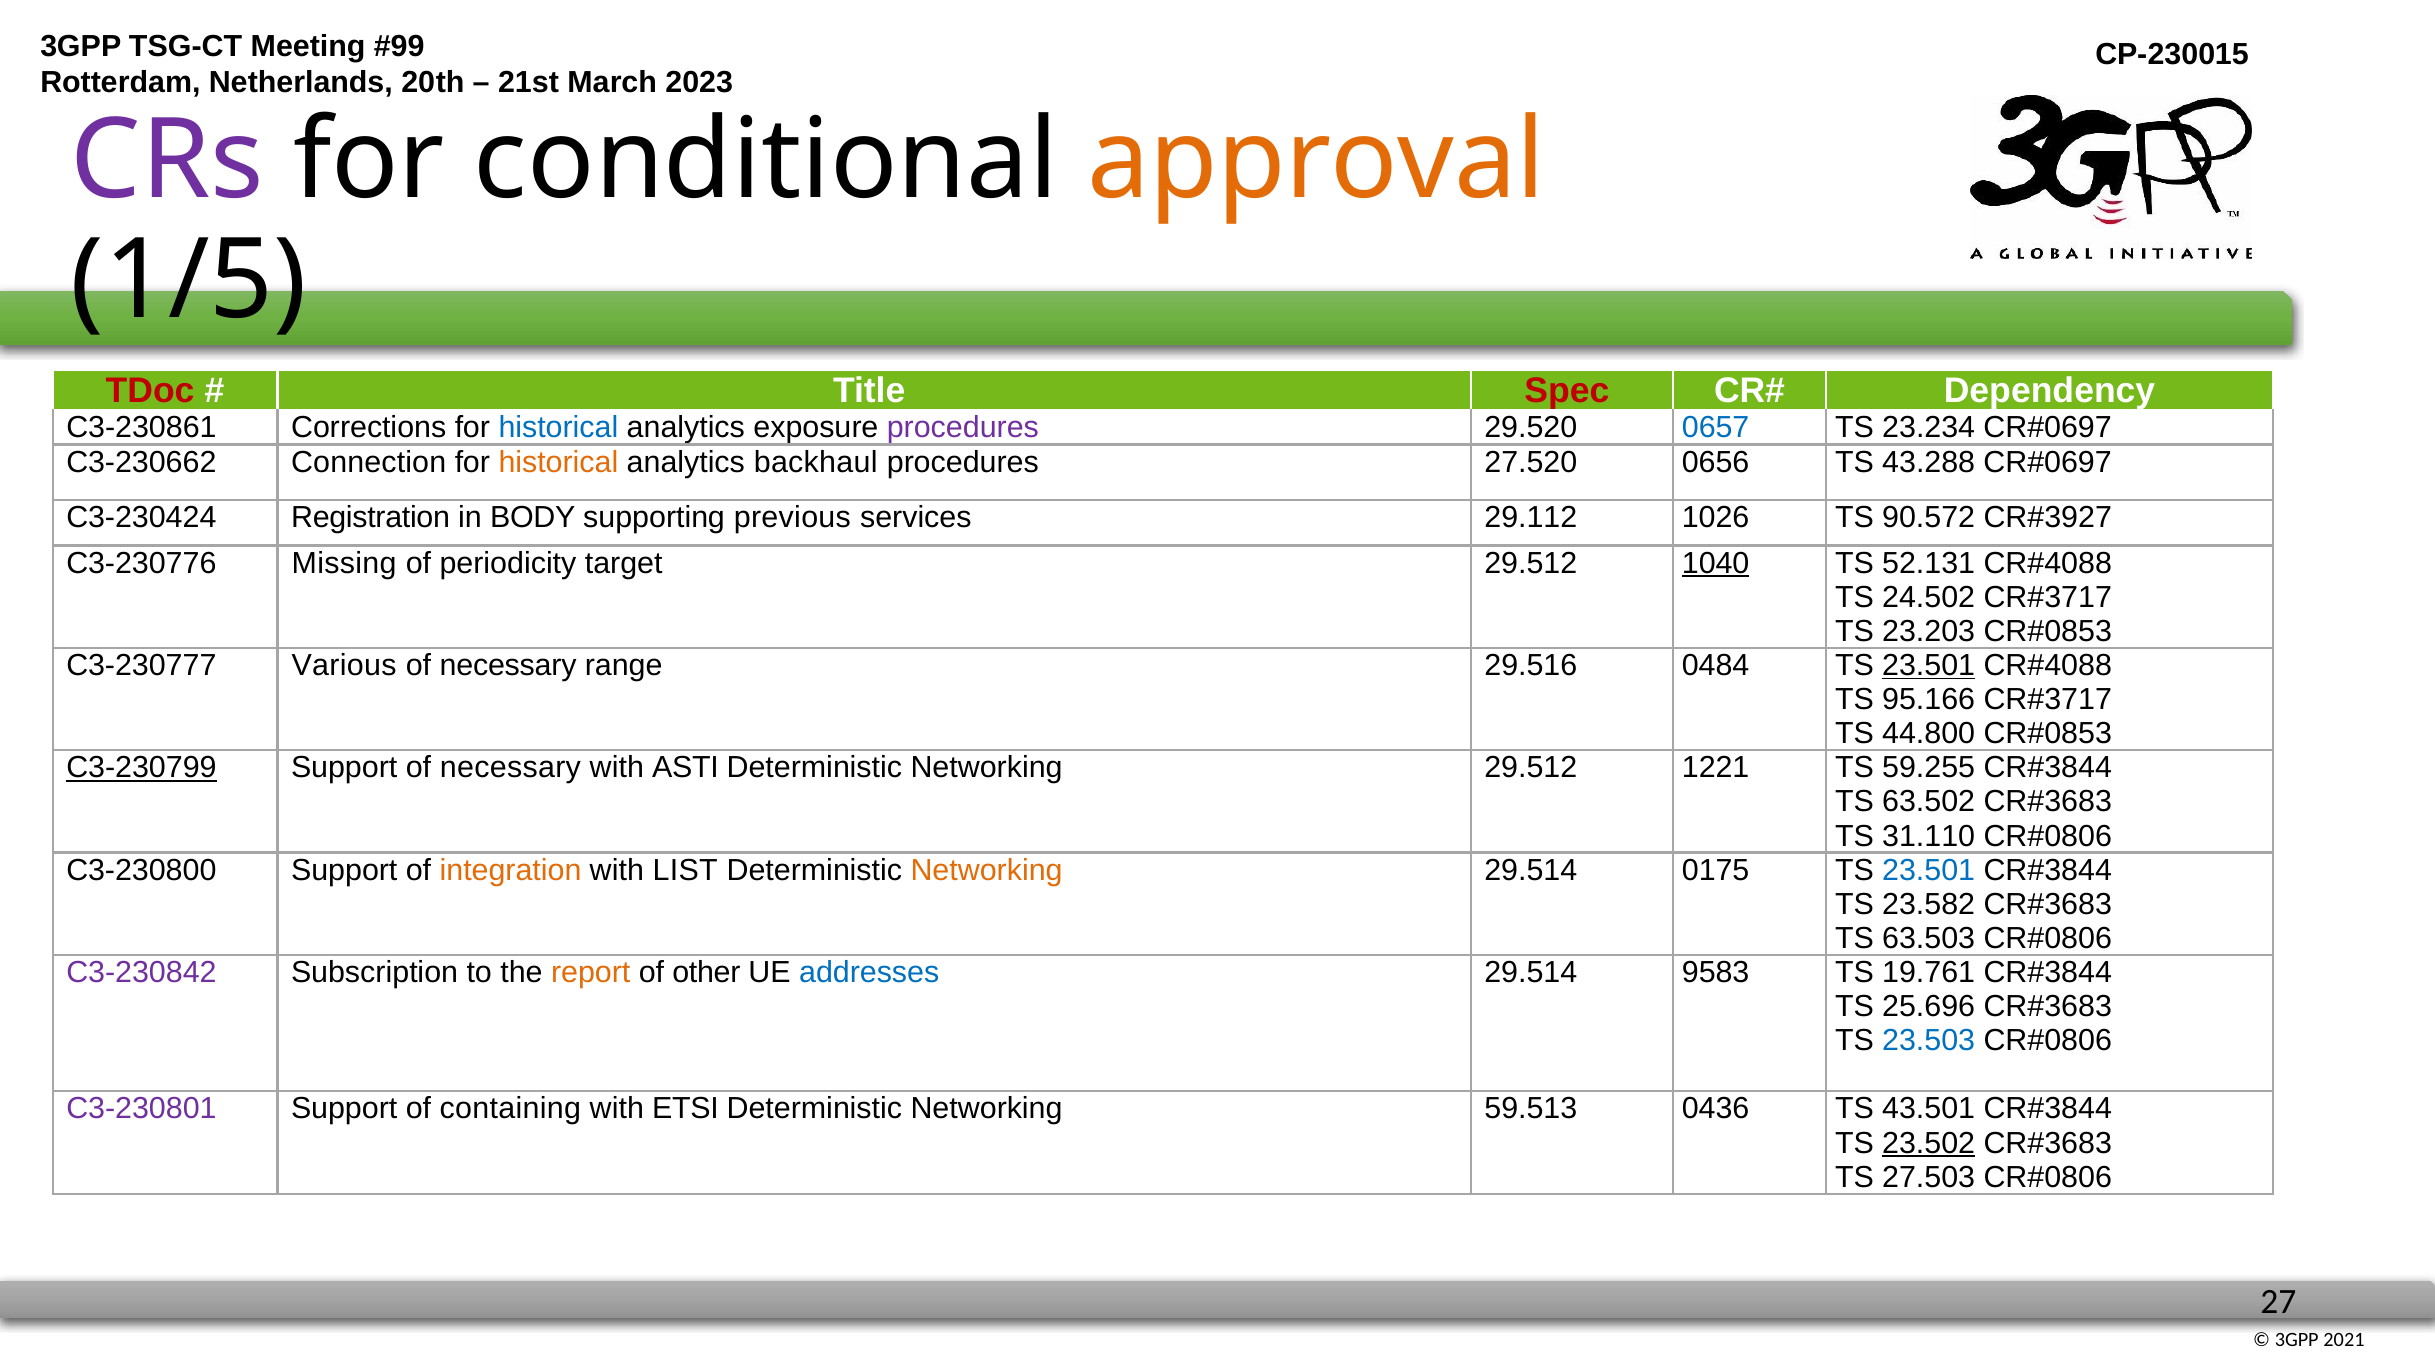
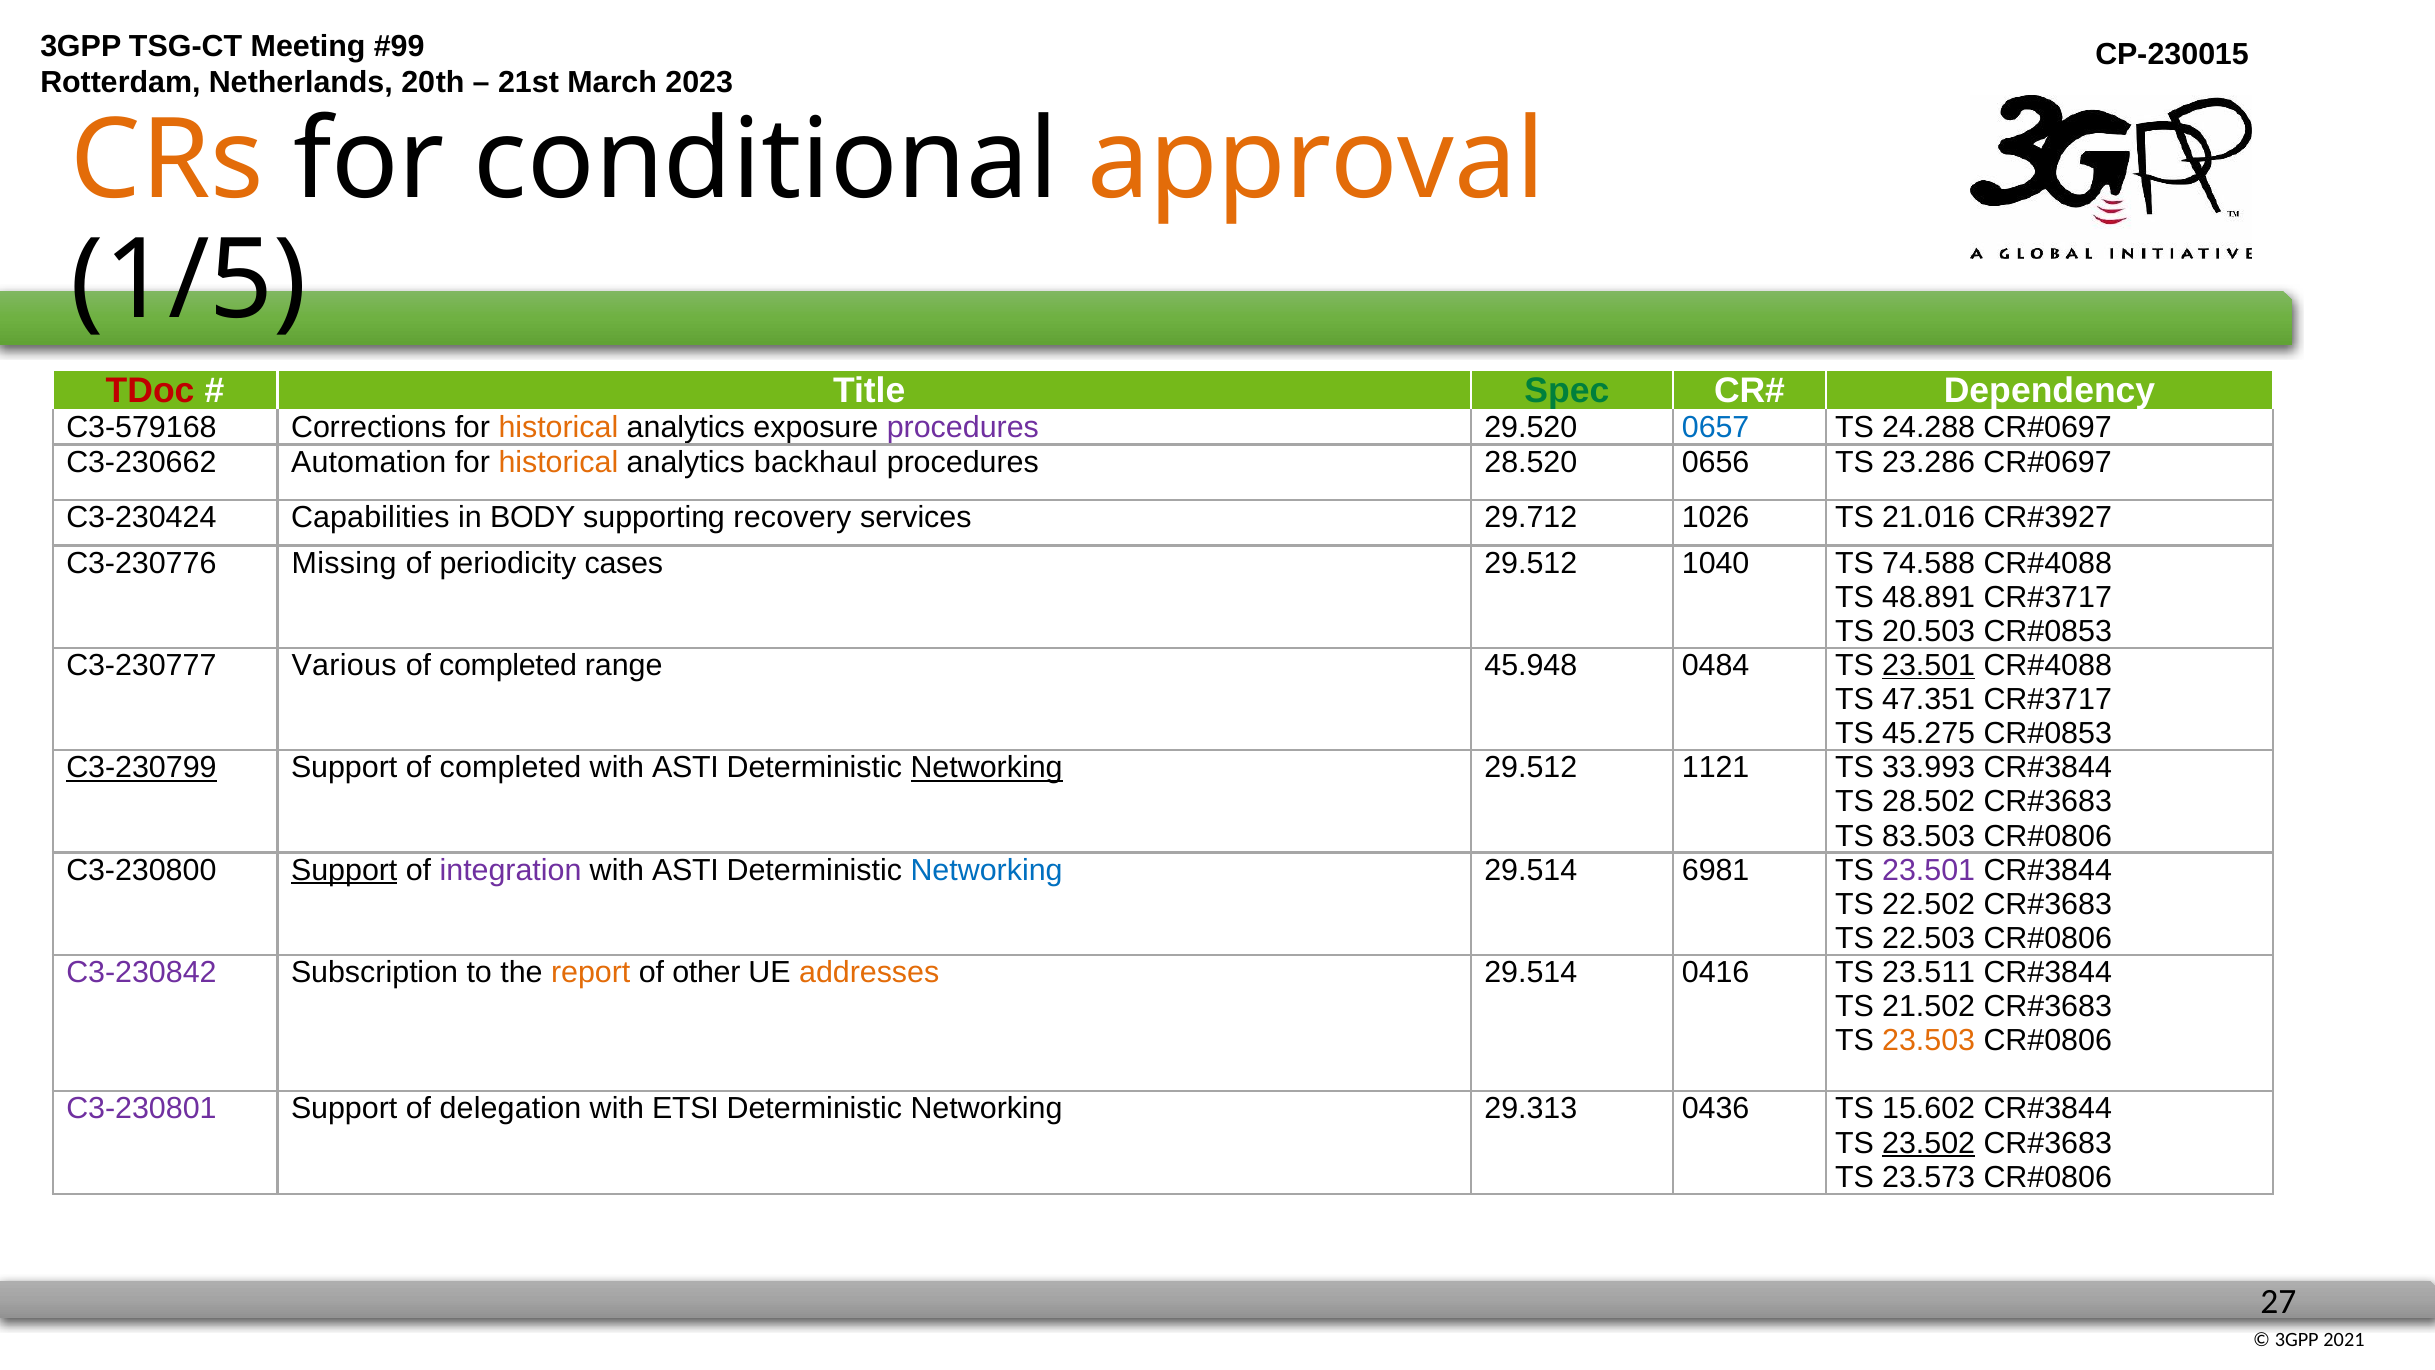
CRs colour: purple -> orange
Spec colour: red -> green
C3-230861: C3-230861 -> C3-579168
historical at (558, 428) colour: blue -> orange
23.234: 23.234 -> 24.288
Connection: Connection -> Automation
27.520: 27.520 -> 28.520
43.288: 43.288 -> 23.286
Registration: Registration -> Capabilities
previous: previous -> recovery
29.112: 29.112 -> 29.712
90.572: 90.572 -> 21.016
target: target -> cases
1040 underline: present -> none
52.131: 52.131 -> 74.588
24.502: 24.502 -> 48.891
23.203: 23.203 -> 20.503
necessary at (508, 665): necessary -> completed
29.516: 29.516 -> 45.948
95.166: 95.166 -> 47.351
44.800: 44.800 -> 45.275
Support of necessary: necessary -> completed
Networking at (987, 768) underline: none -> present
1221: 1221 -> 1121
59.255: 59.255 -> 33.993
63.502: 63.502 -> 28.502
31.110: 31.110 -> 83.503
Support at (344, 870) underline: none -> present
integration colour: orange -> purple
LIST at (685, 870): LIST -> ASTI
Networking at (987, 870) colour: orange -> blue
0175: 0175 -> 6981
23.501 at (1929, 870) colour: blue -> purple
23.582: 23.582 -> 22.502
63.503: 63.503 -> 22.503
addresses colour: blue -> orange
9583: 9583 -> 0416
19.761: 19.761 -> 23.511
25.696: 25.696 -> 21.502
23.503 colour: blue -> orange
containing: containing -> delegation
59.513: 59.513 -> 29.313
43.501: 43.501 -> 15.602
27.503: 27.503 -> 23.573
